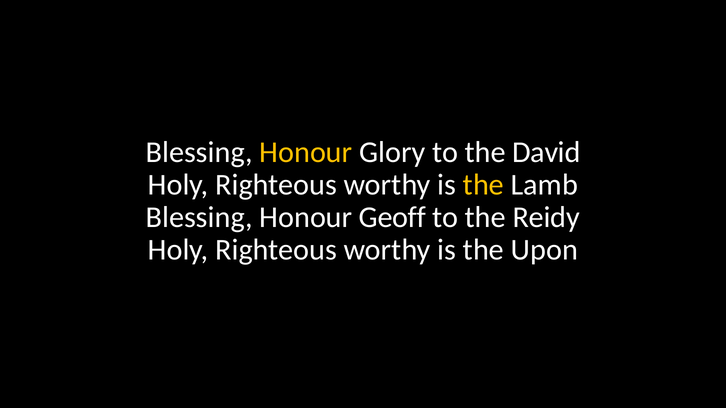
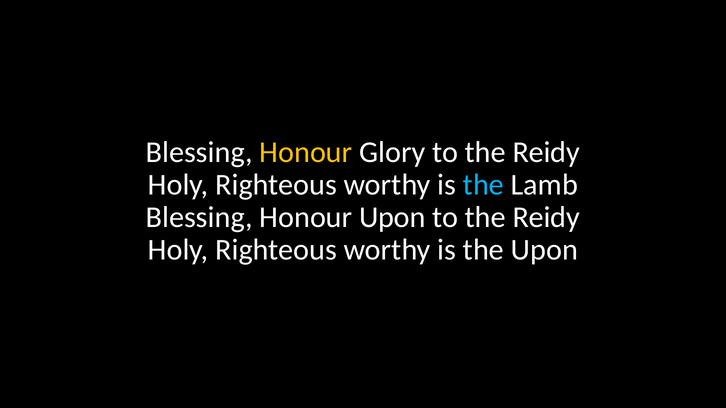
Glory to the David: David -> Reidy
the at (483, 185) colour: yellow -> light blue
Honour Geoff: Geoff -> Upon
